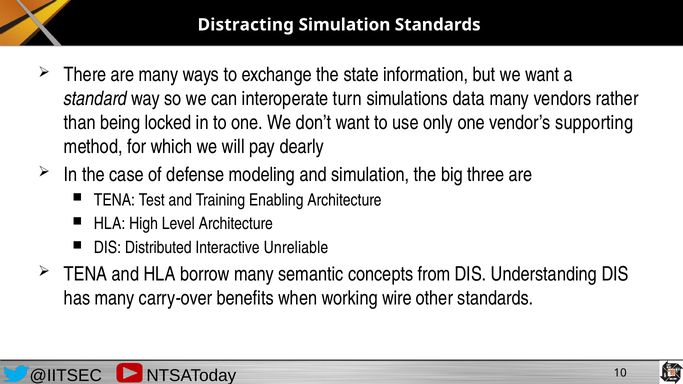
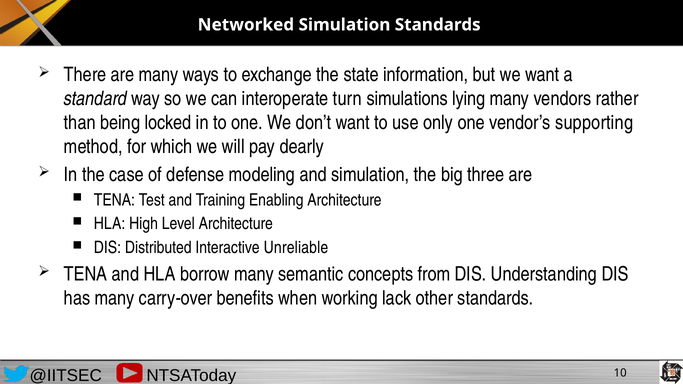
Distracting: Distracting -> Networked
data: data -> lying
wire: wire -> lack
